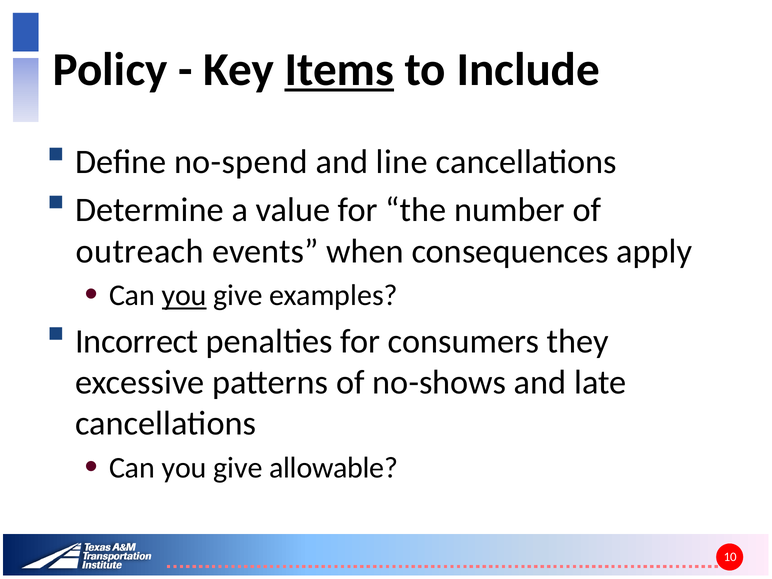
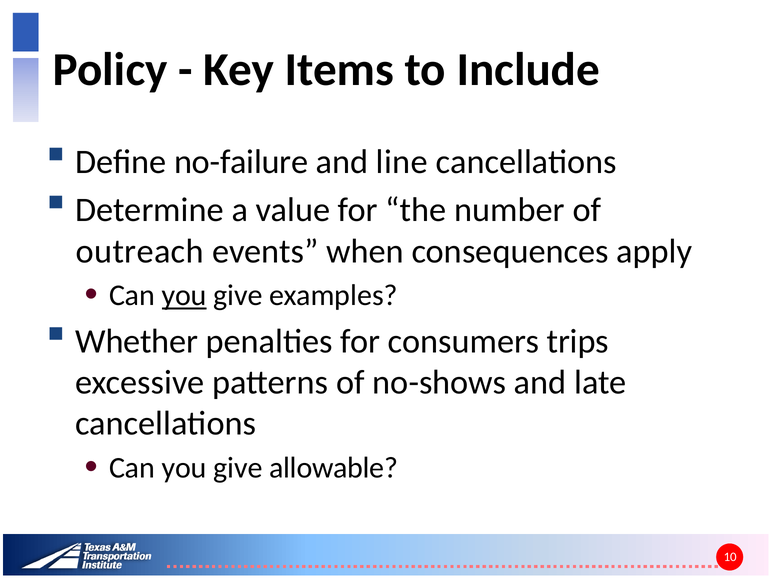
Items underline: present -> none
no-spend: no-spend -> no-failure
Incorrect: Incorrect -> Whether
they: they -> trips
